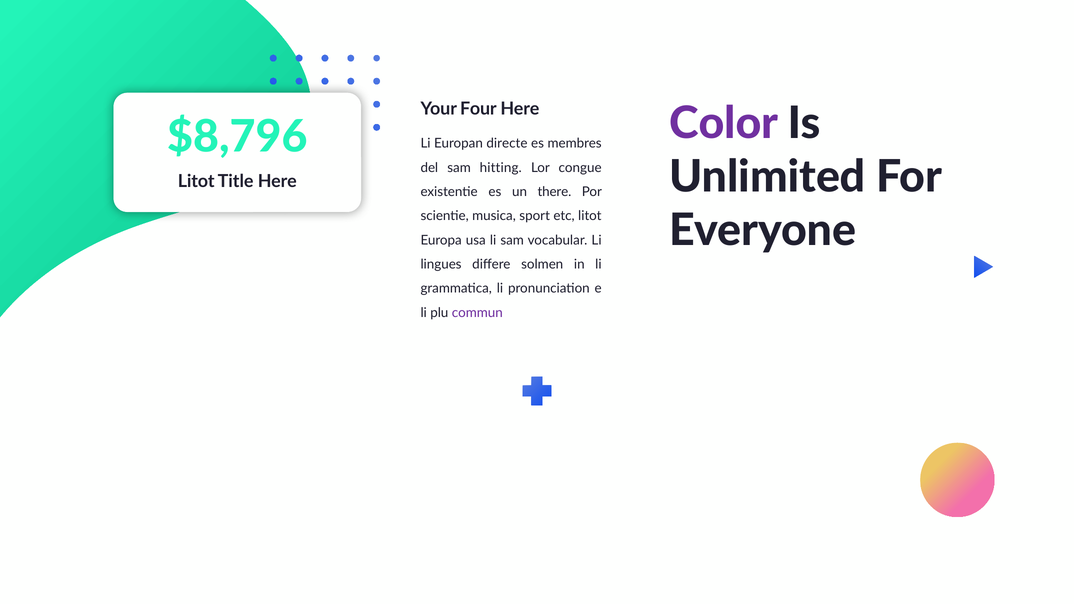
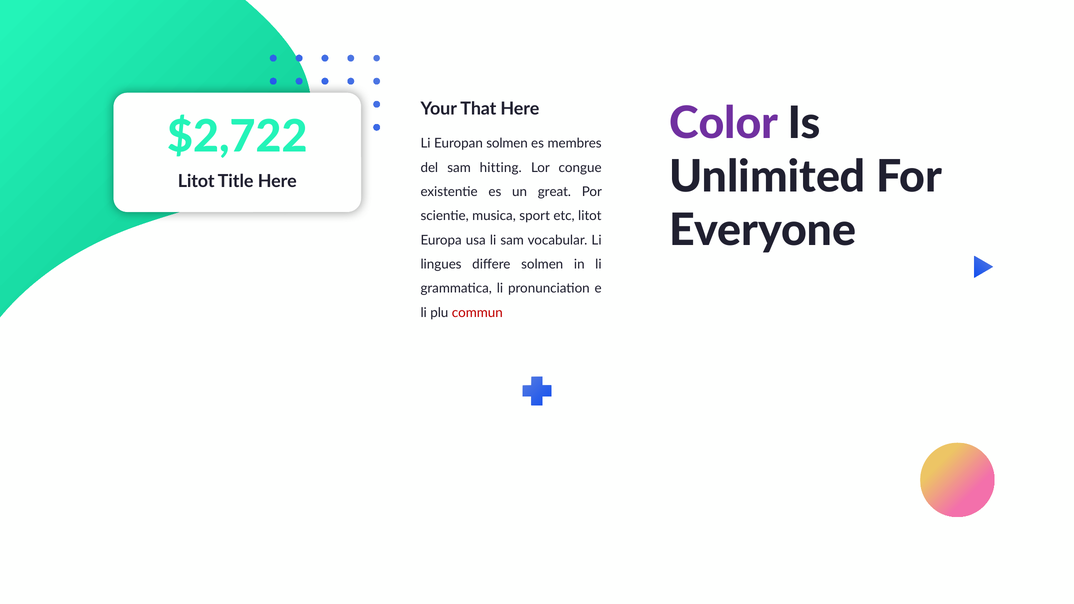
Four: Four -> That
$8,796: $8,796 -> $2,722
Europan directe: directe -> solmen
there: there -> great
commun colour: purple -> red
